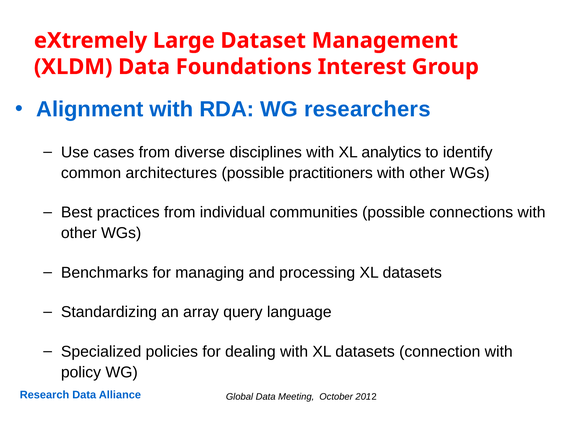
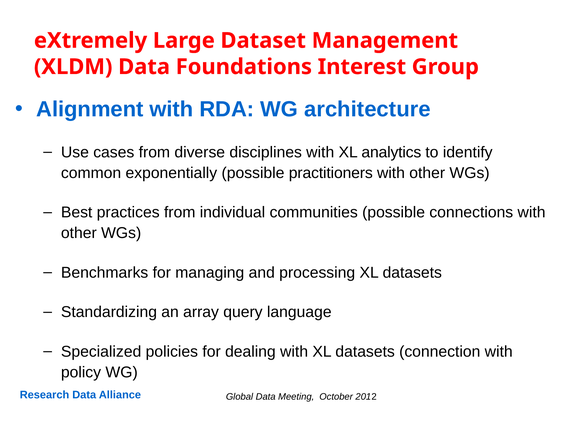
researchers: researchers -> architecture
architectures: architectures -> exponentially
